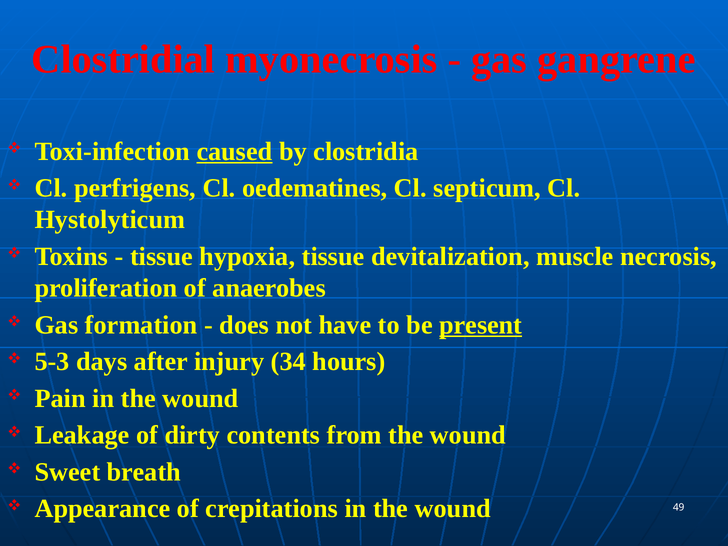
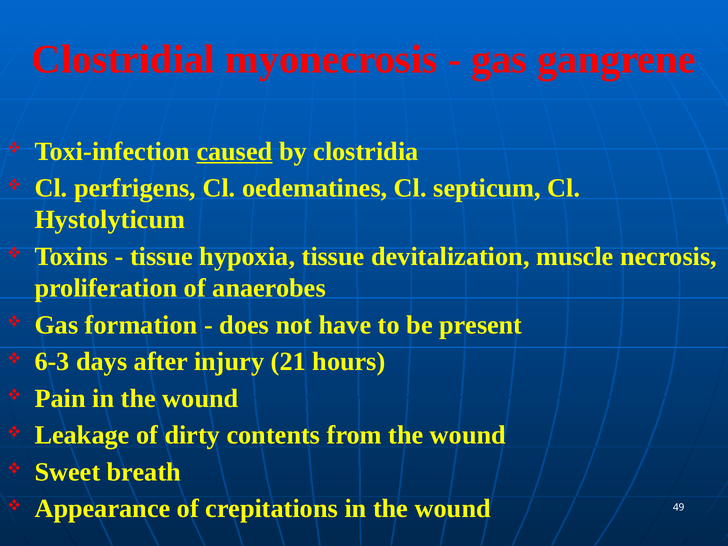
present underline: present -> none
5-3: 5-3 -> 6-3
34: 34 -> 21
